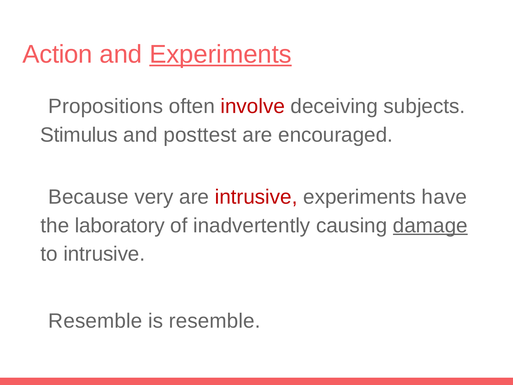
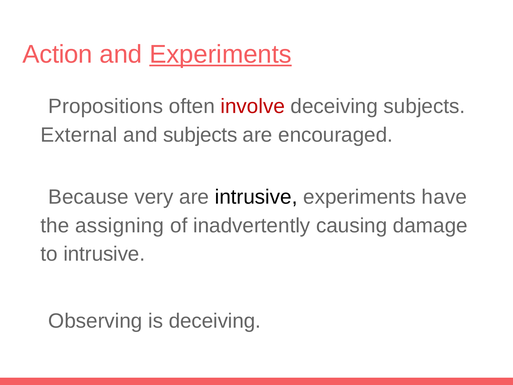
Stimulus: Stimulus -> External
and posttest: posttest -> subjects
intrusive at (256, 197) colour: red -> black
laboratory: laboratory -> assigning
damage underline: present -> none
Resemble at (95, 321): Resemble -> Observing
is resemble: resemble -> deceiving
